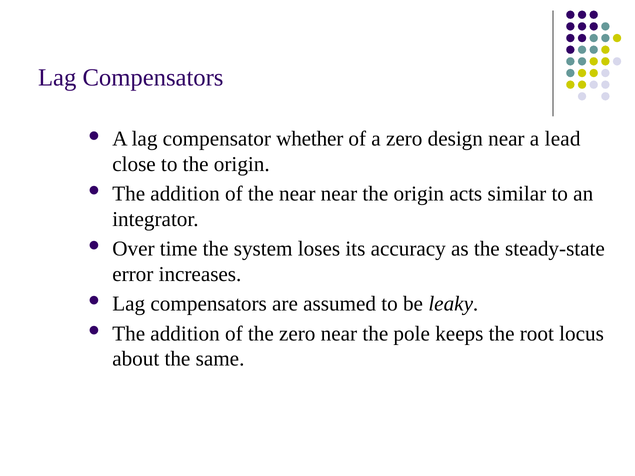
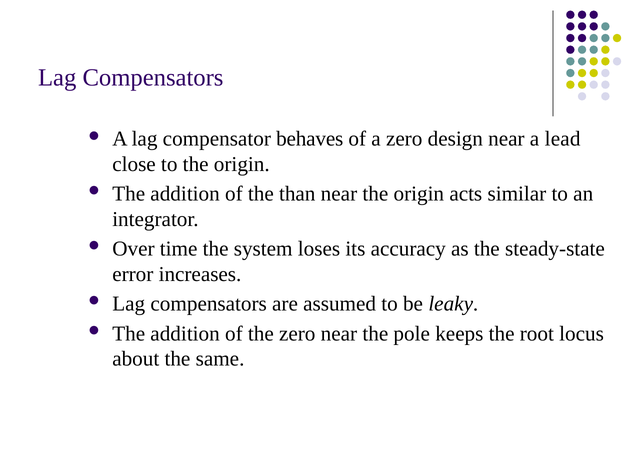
whether: whether -> behaves
the near: near -> than
